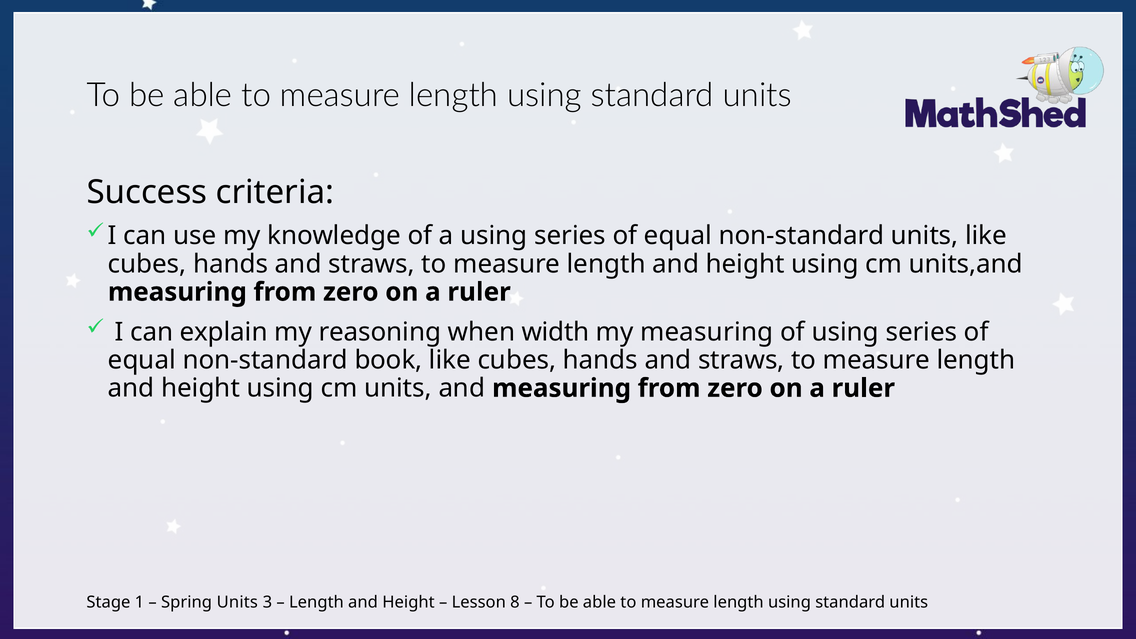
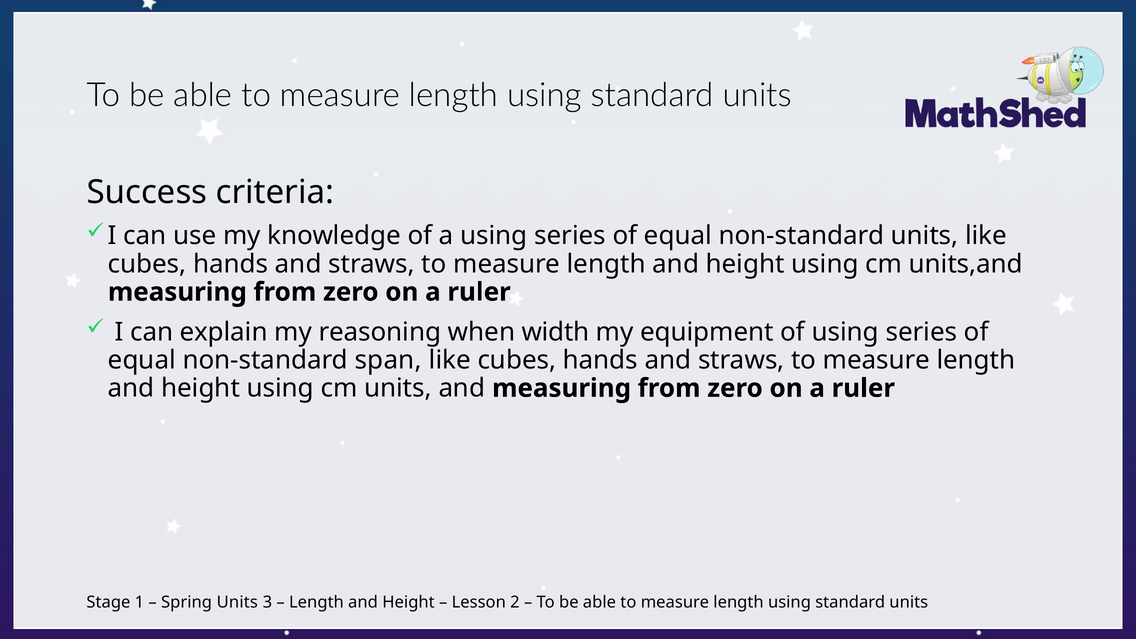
my measuring: measuring -> equipment
book: book -> span
8: 8 -> 2
